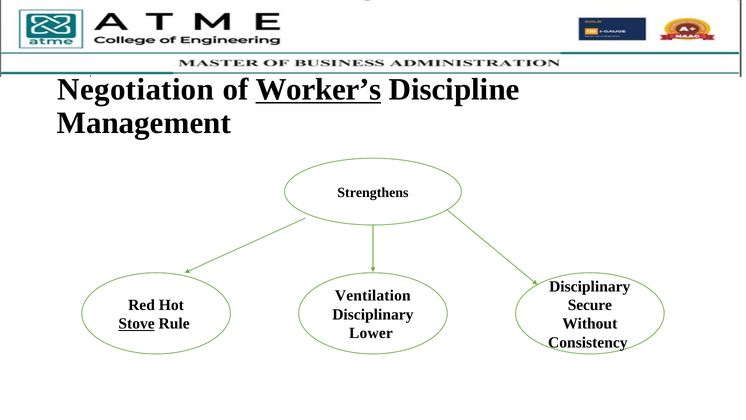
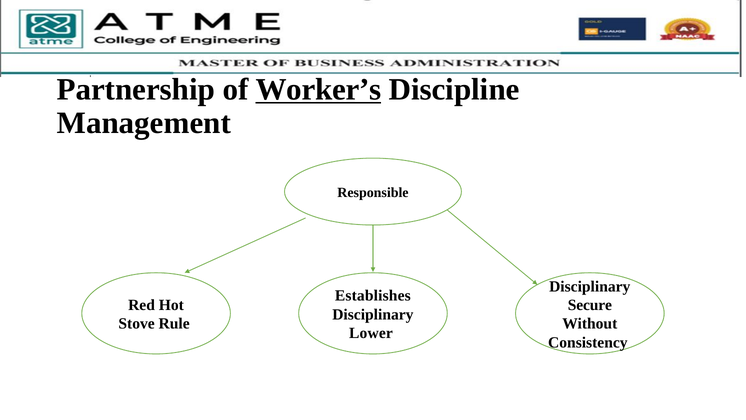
Negotiation: Negotiation -> Partnership
Strengthens: Strengthens -> Responsible
Ventilation: Ventilation -> Establishes
Stove underline: present -> none
